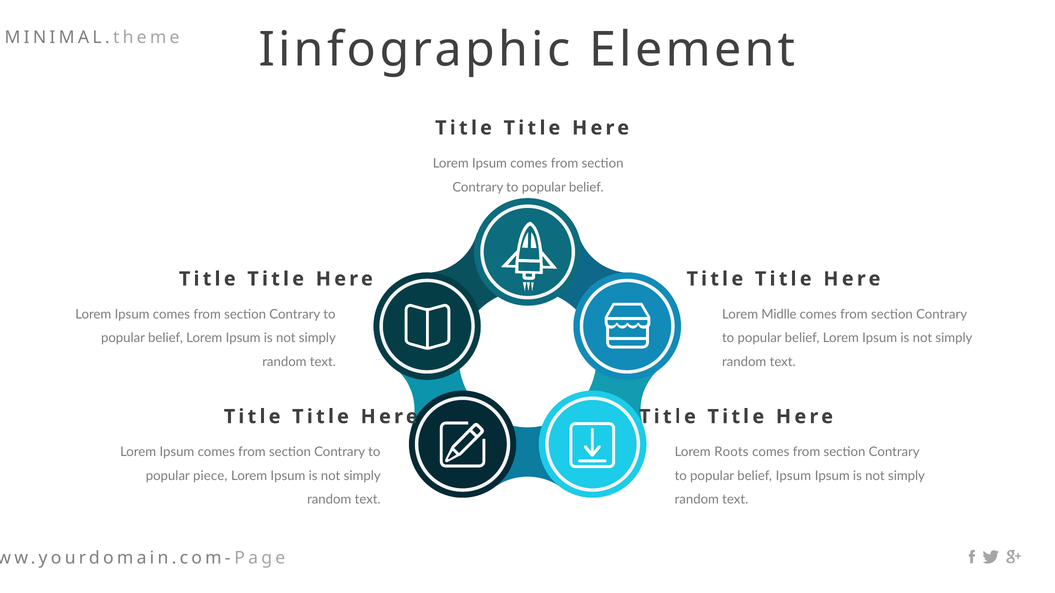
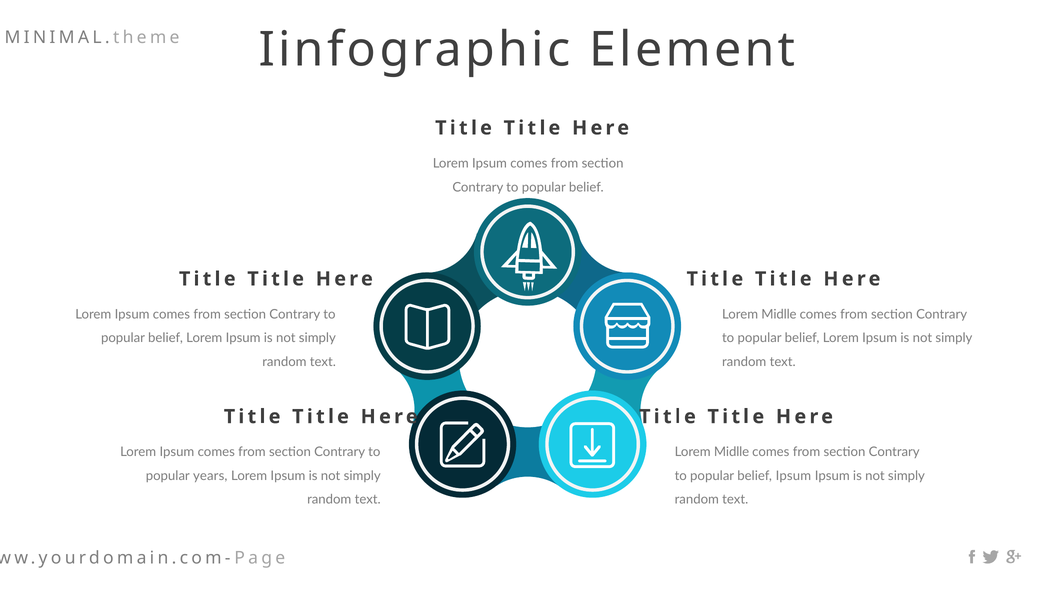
Roots at (731, 452): Roots -> Midlle
piece: piece -> years
